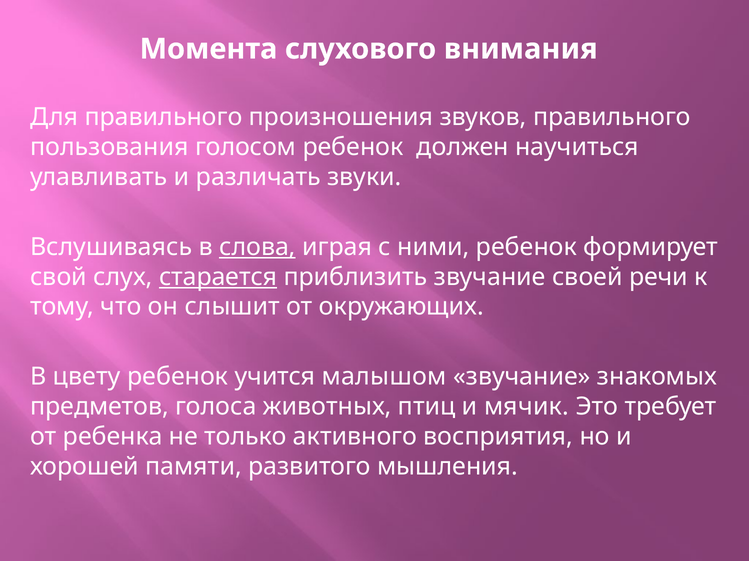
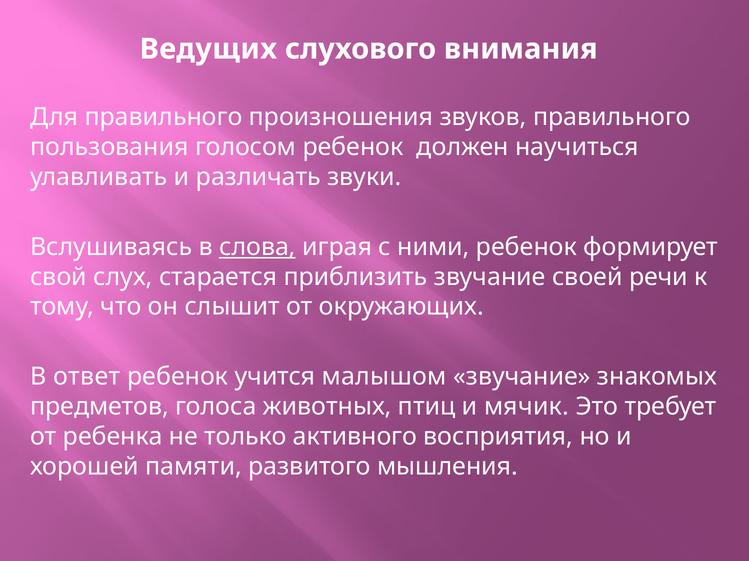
Момента: Момента -> Ведущих
старается underline: present -> none
цвету: цвету -> ответ
